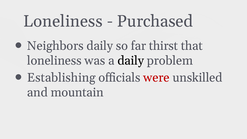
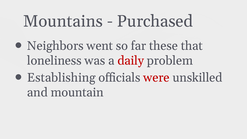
Loneliness at (63, 21): Loneliness -> Mountains
Neighbors daily: daily -> went
thirst: thirst -> these
daily at (131, 61) colour: black -> red
